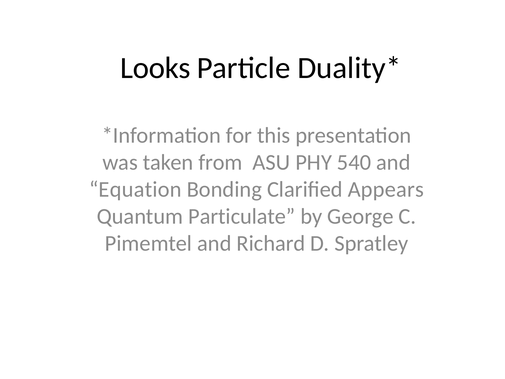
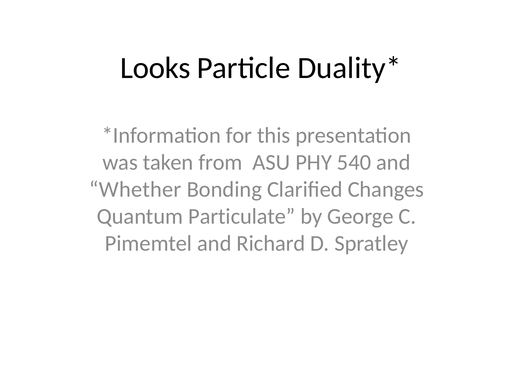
Equation: Equation -> Whether
Appears: Appears -> Changes
